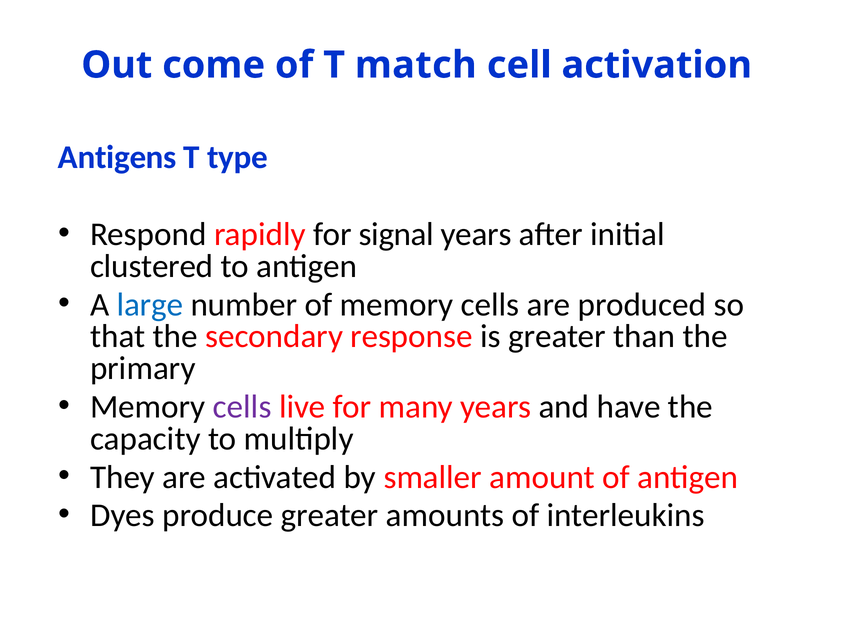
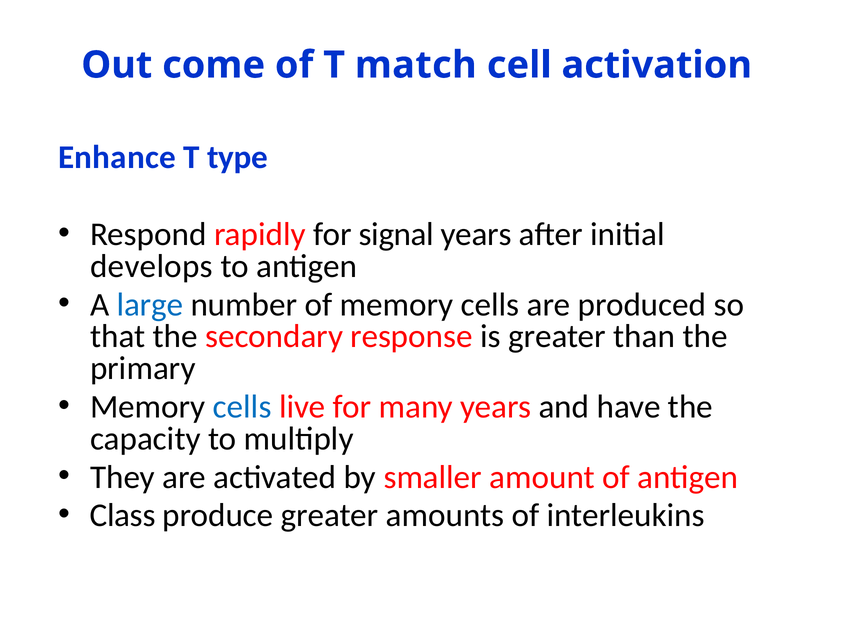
Antigens: Antigens -> Enhance
clustered: clustered -> develops
cells at (242, 407) colour: purple -> blue
Dyes: Dyes -> Class
